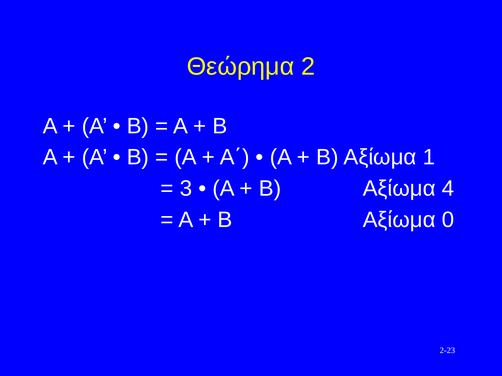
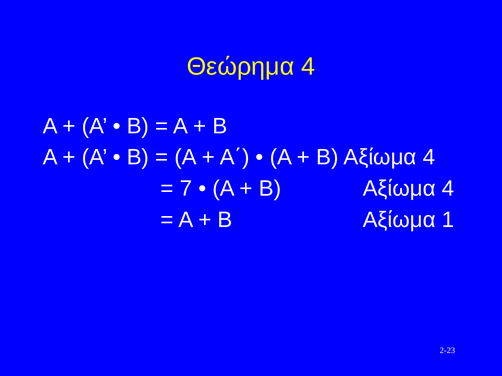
Θεώρημα 2: 2 -> 4
1 at (429, 157): 1 -> 4
3: 3 -> 7
0: 0 -> 1
